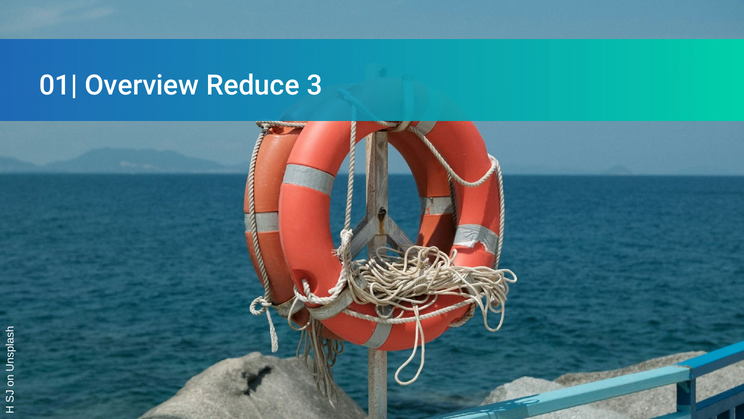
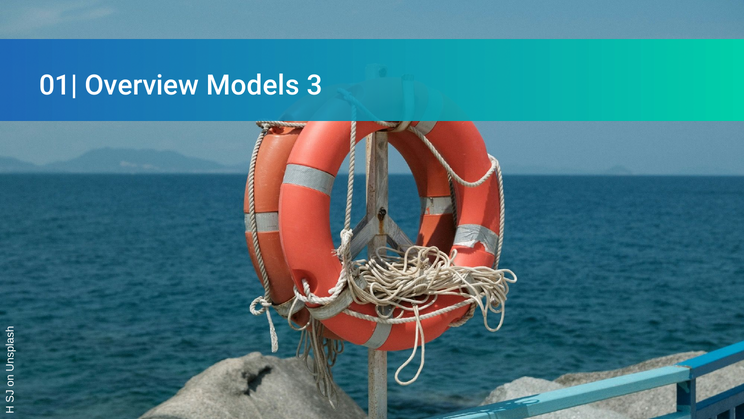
Reduce: Reduce -> Models
